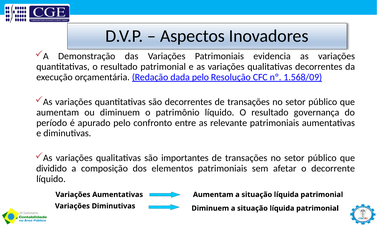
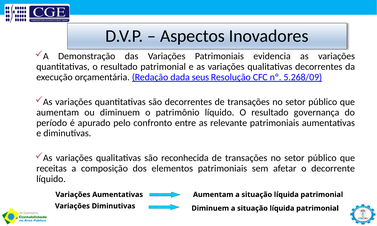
dada pelo: pelo -> seus
1.568/09: 1.568/09 -> 5.268/09
importantes: importantes -> reconhecida
dividido: dividido -> receitas
